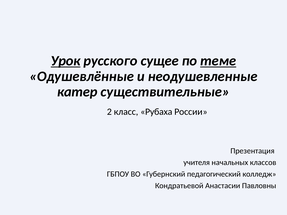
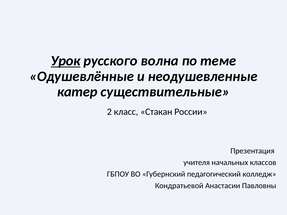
сущее: сущее -> волна
теме underline: present -> none
Рубаха: Рубаха -> Стакан
